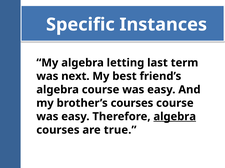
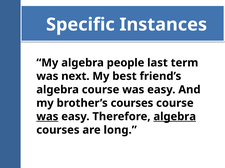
letting: letting -> people
was at (47, 117) underline: none -> present
true: true -> long
